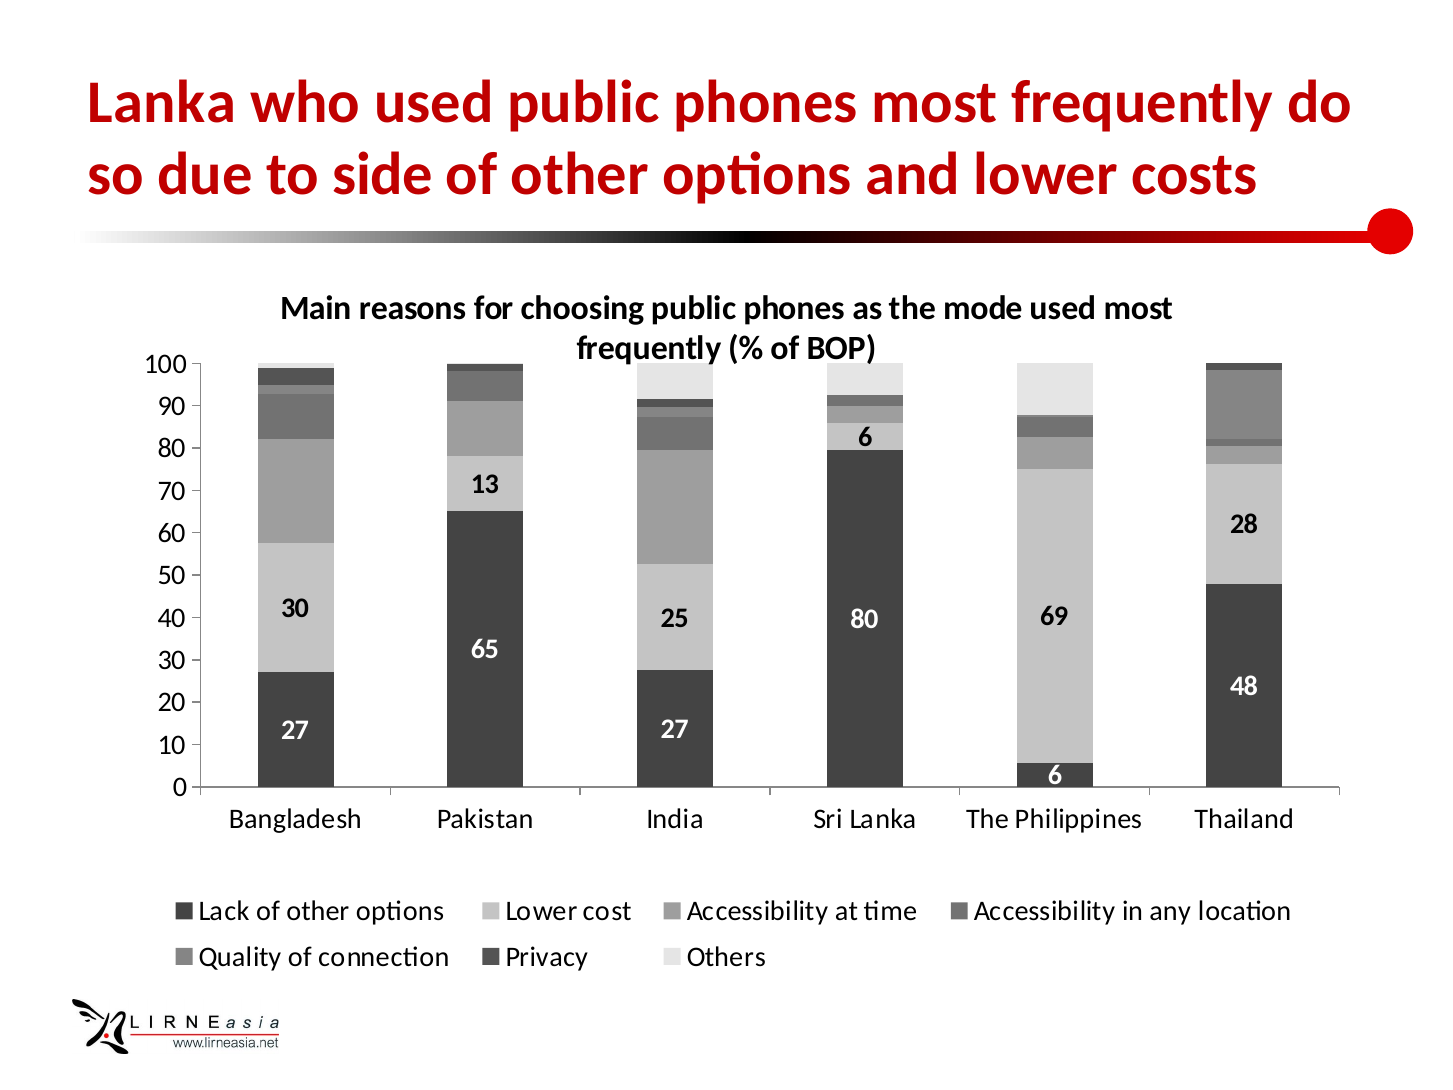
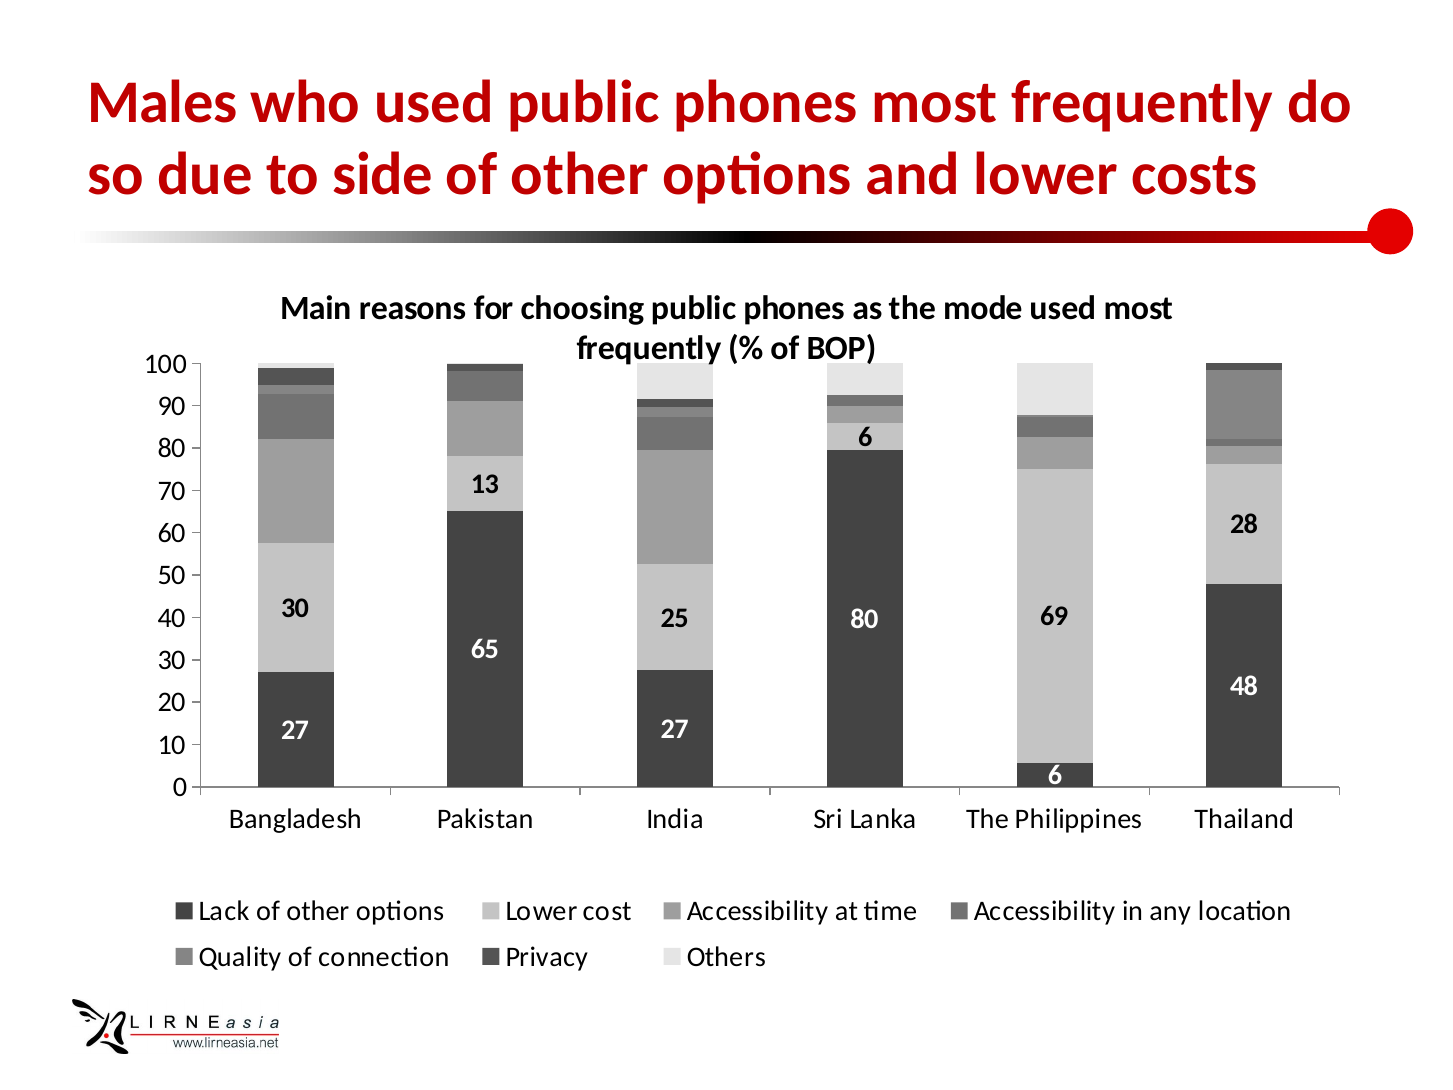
Lanka at (162, 102): Lanka -> Males
